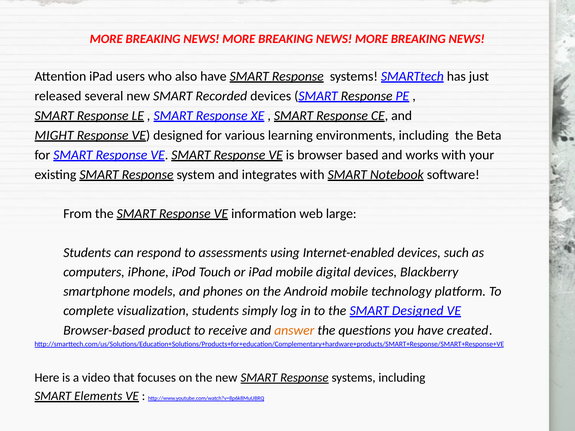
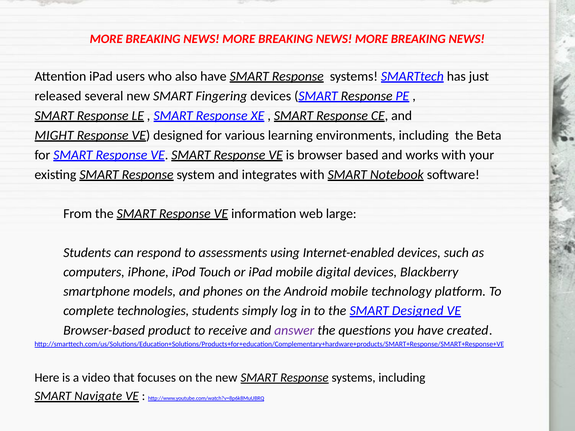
Recorded: Recorded -> Fingering
visualization: visualization -> technologies
answer colour: orange -> purple
Elements: Elements -> Navigate
